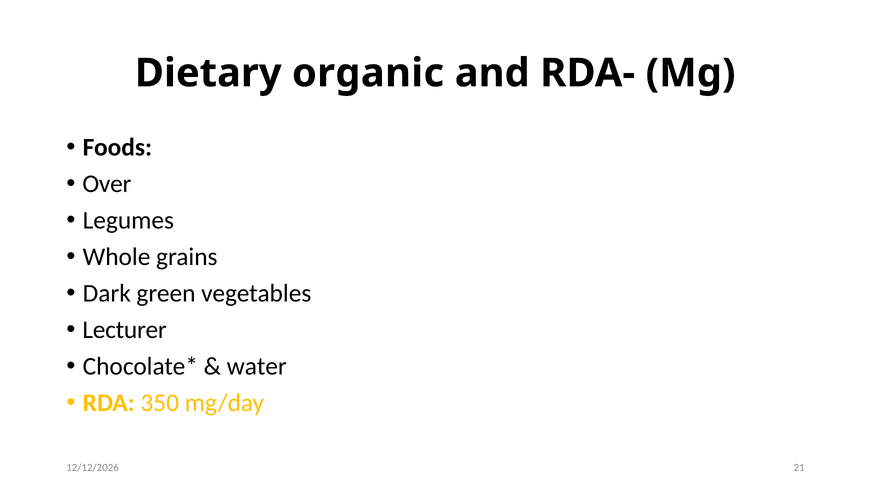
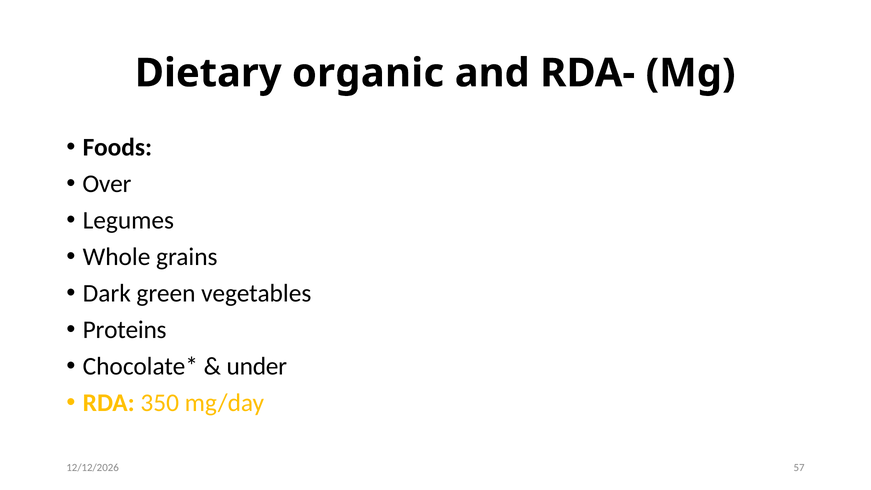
Lecturer: Lecturer -> Proteins
water: water -> under
21: 21 -> 57
